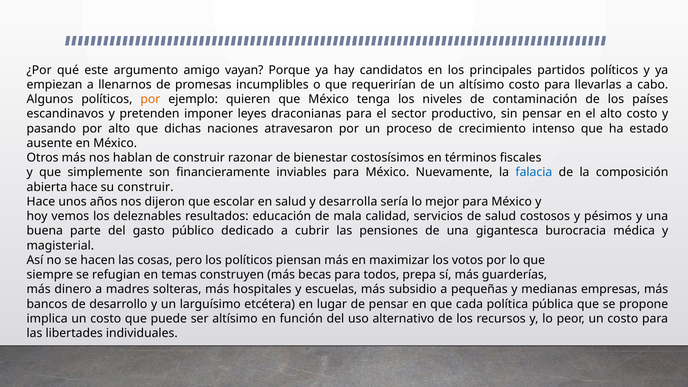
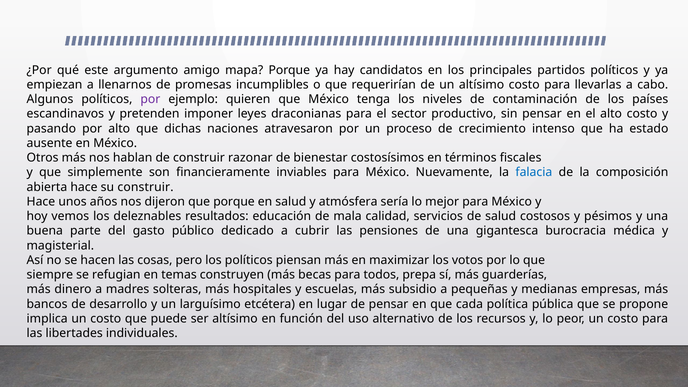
vayan: vayan -> mapa
por at (150, 99) colour: orange -> purple
que escolar: escolar -> porque
desarrolla: desarrolla -> atmósfera
